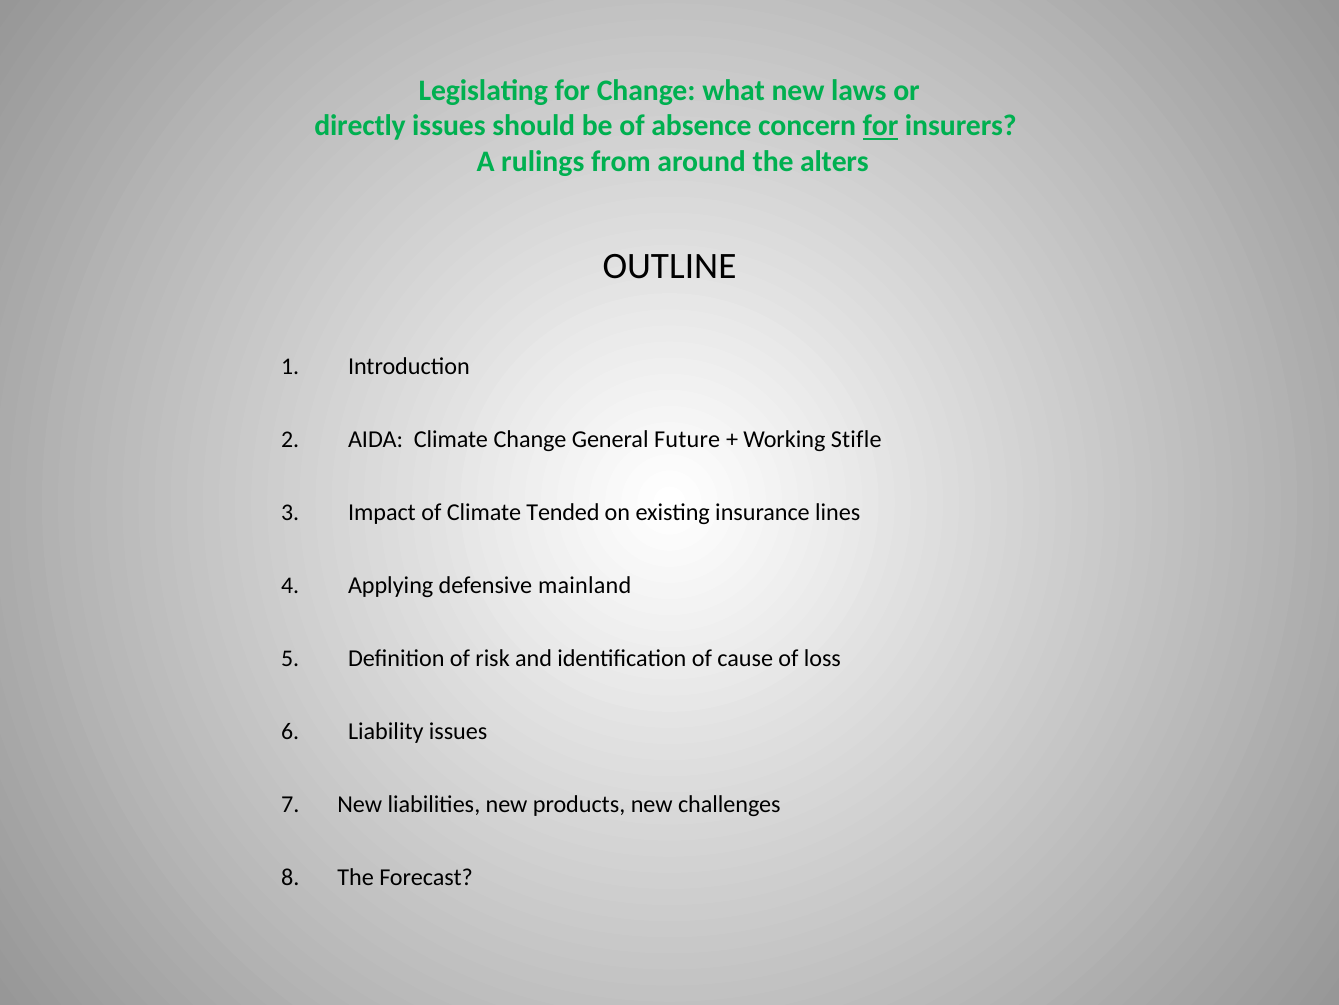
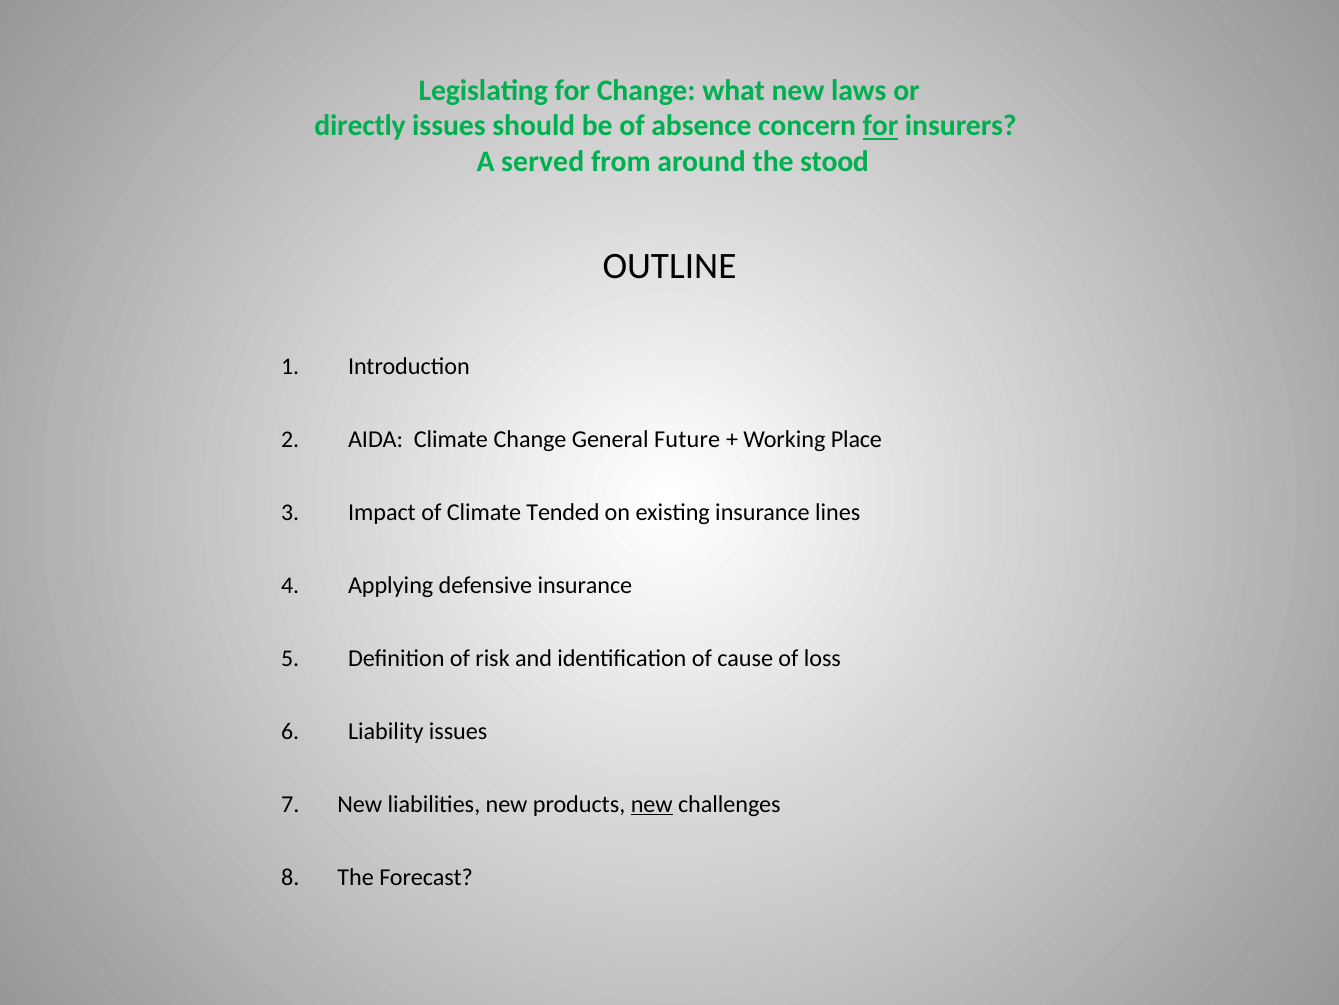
rulings: rulings -> served
alters: alters -> stood
Stifle: Stifle -> Place
defensive mainland: mainland -> insurance
new at (652, 804) underline: none -> present
